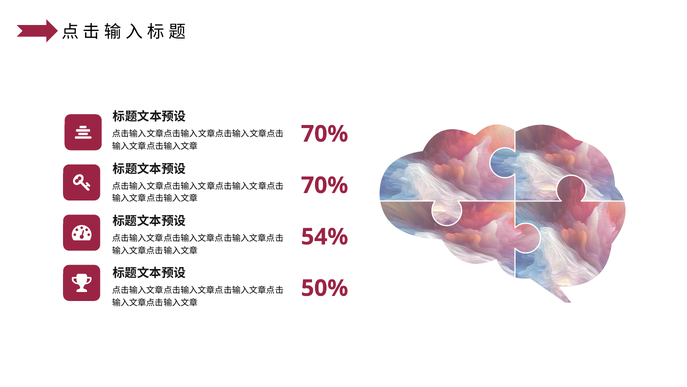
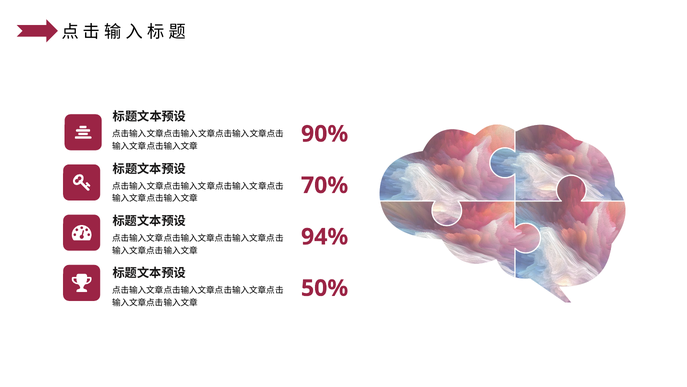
70% at (325, 134): 70% -> 90%
54%: 54% -> 94%
